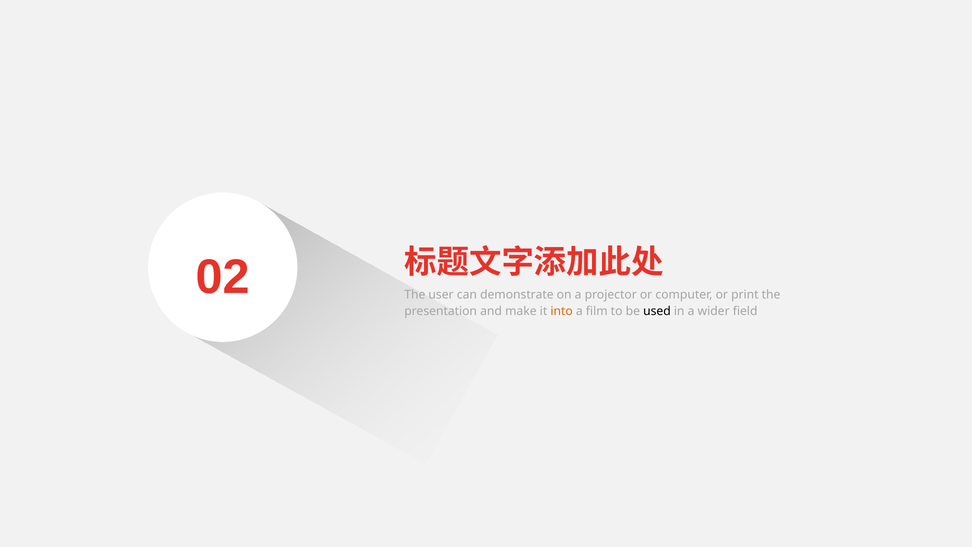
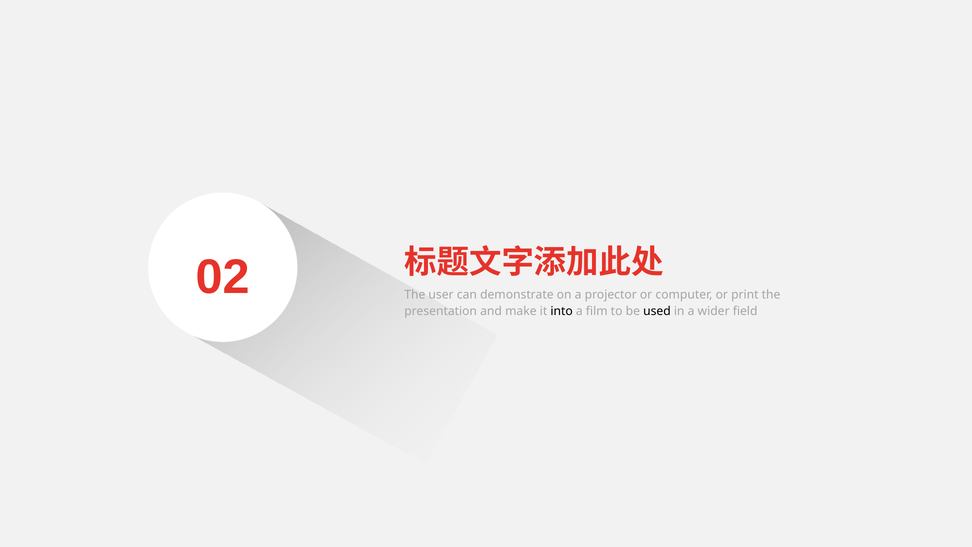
into colour: orange -> black
